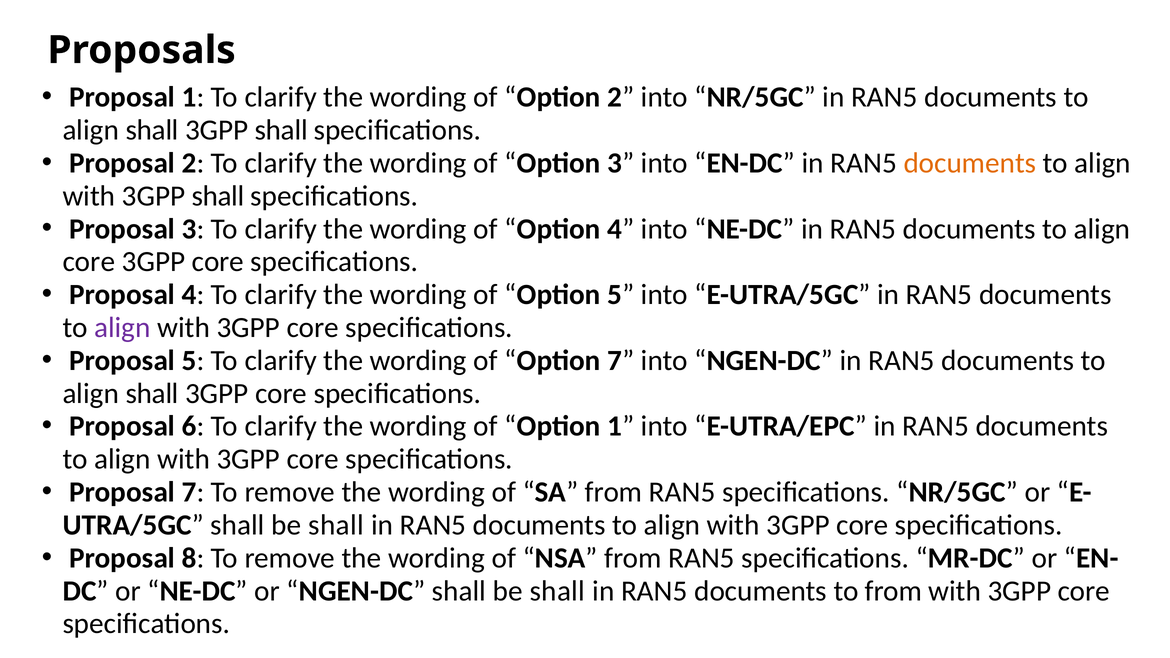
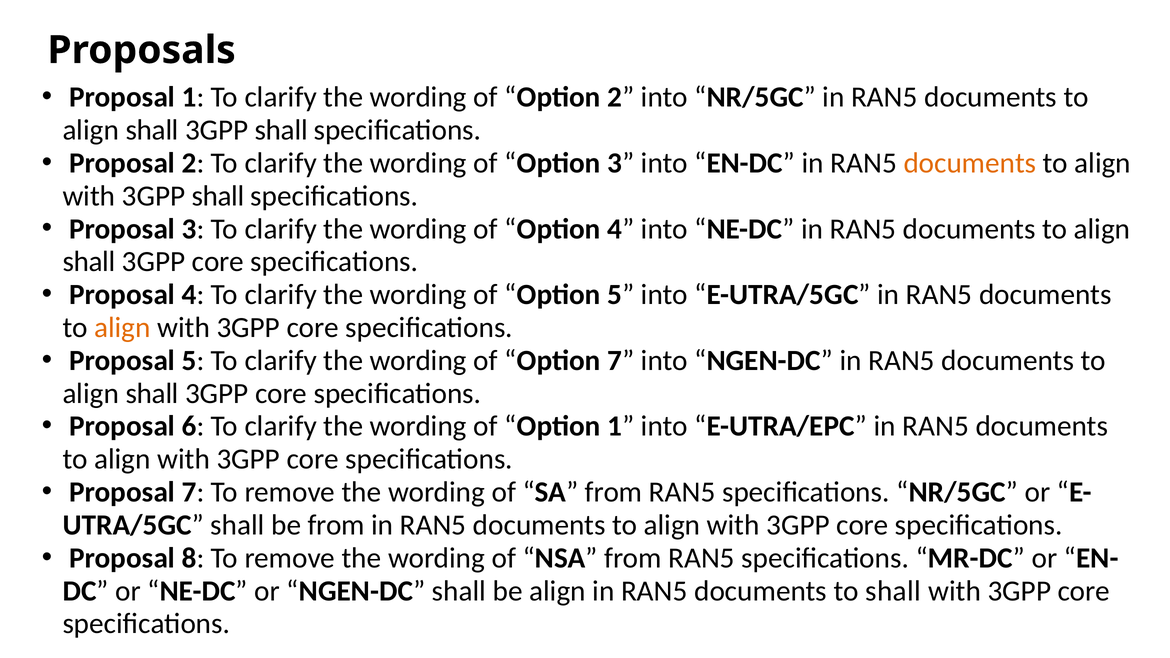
core at (89, 262): core -> shall
align at (122, 328) colour: purple -> orange
shall at (336, 525): shall -> from
NGEN-DC shall be shall: shall -> align
to from: from -> shall
